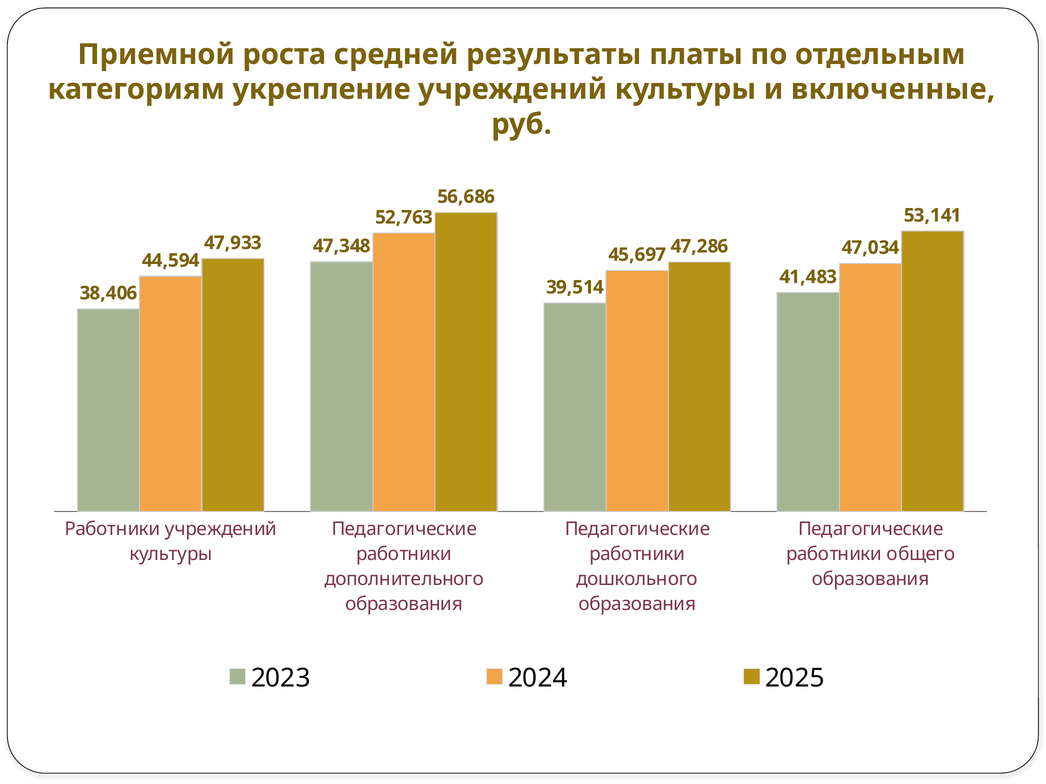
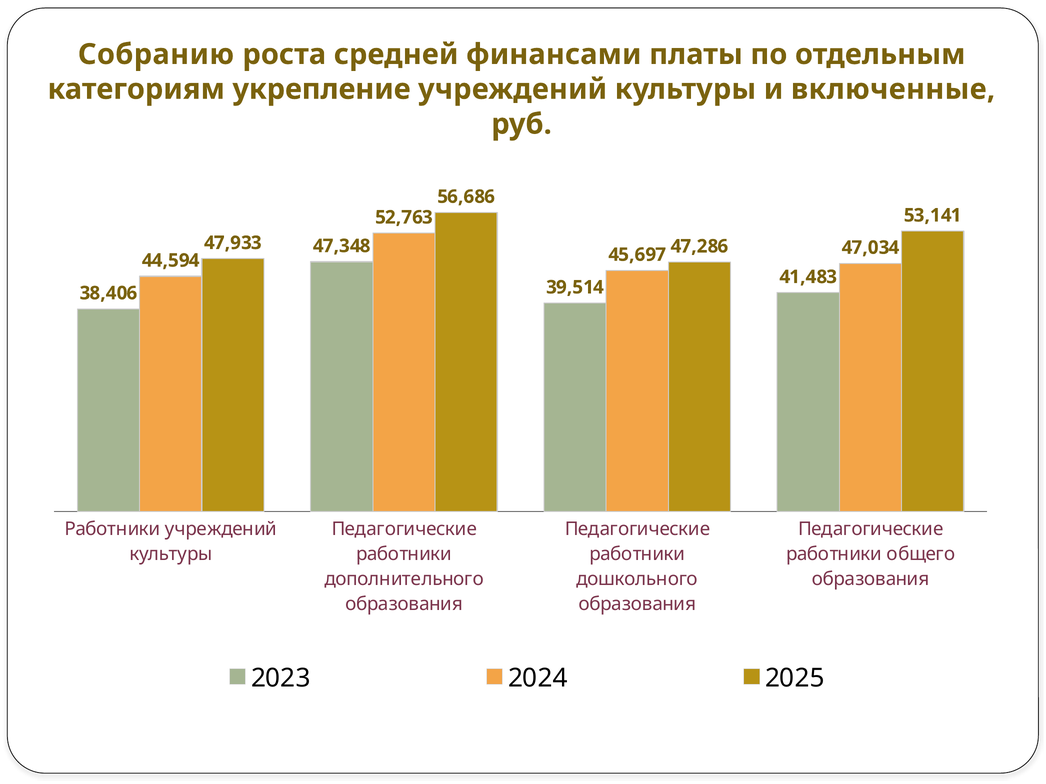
Приемной: Приемной -> Собранию
результаты: результаты -> финансами
